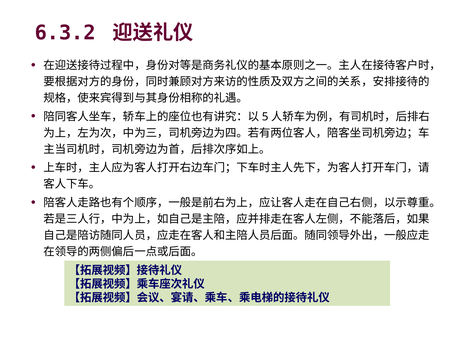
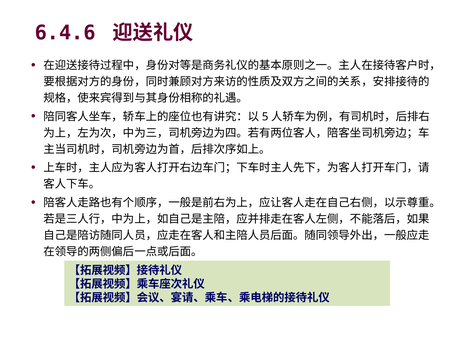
6.3.2: 6.3.2 -> 6.4.6
